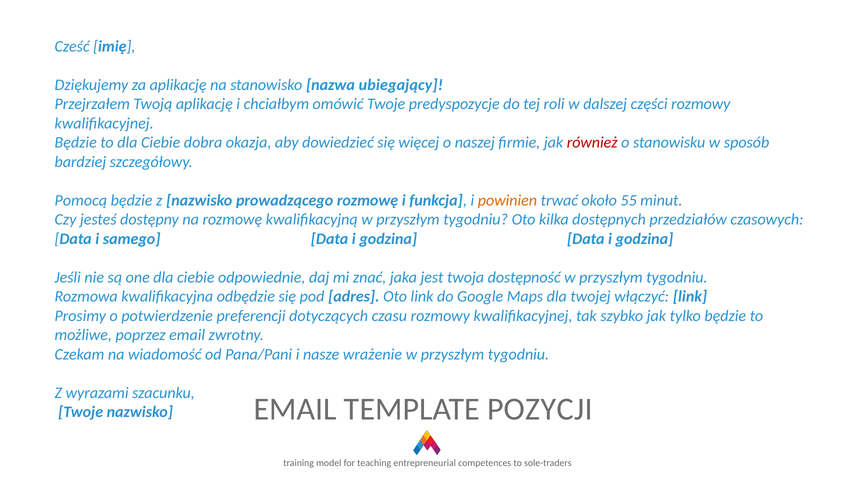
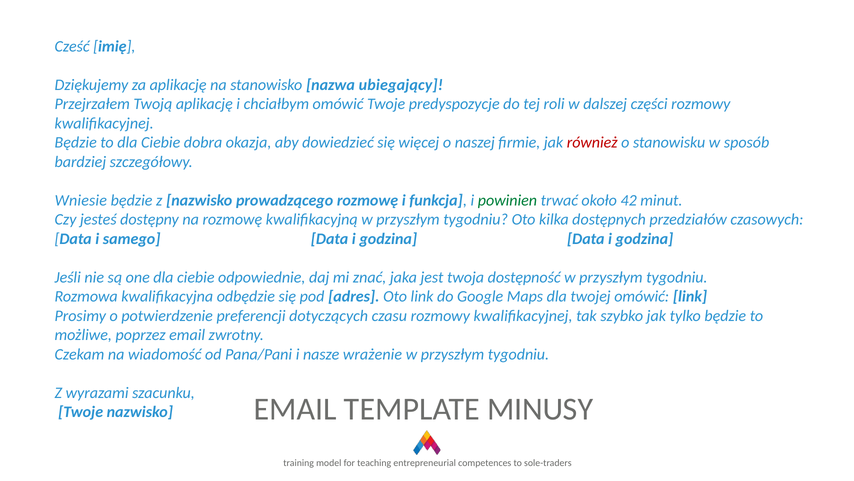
Pomocą: Pomocą -> Wniesie
powinien colour: orange -> green
55: 55 -> 42
twojej włączyć: włączyć -> omówić
POZYCJI: POZYCJI -> MINUSY
